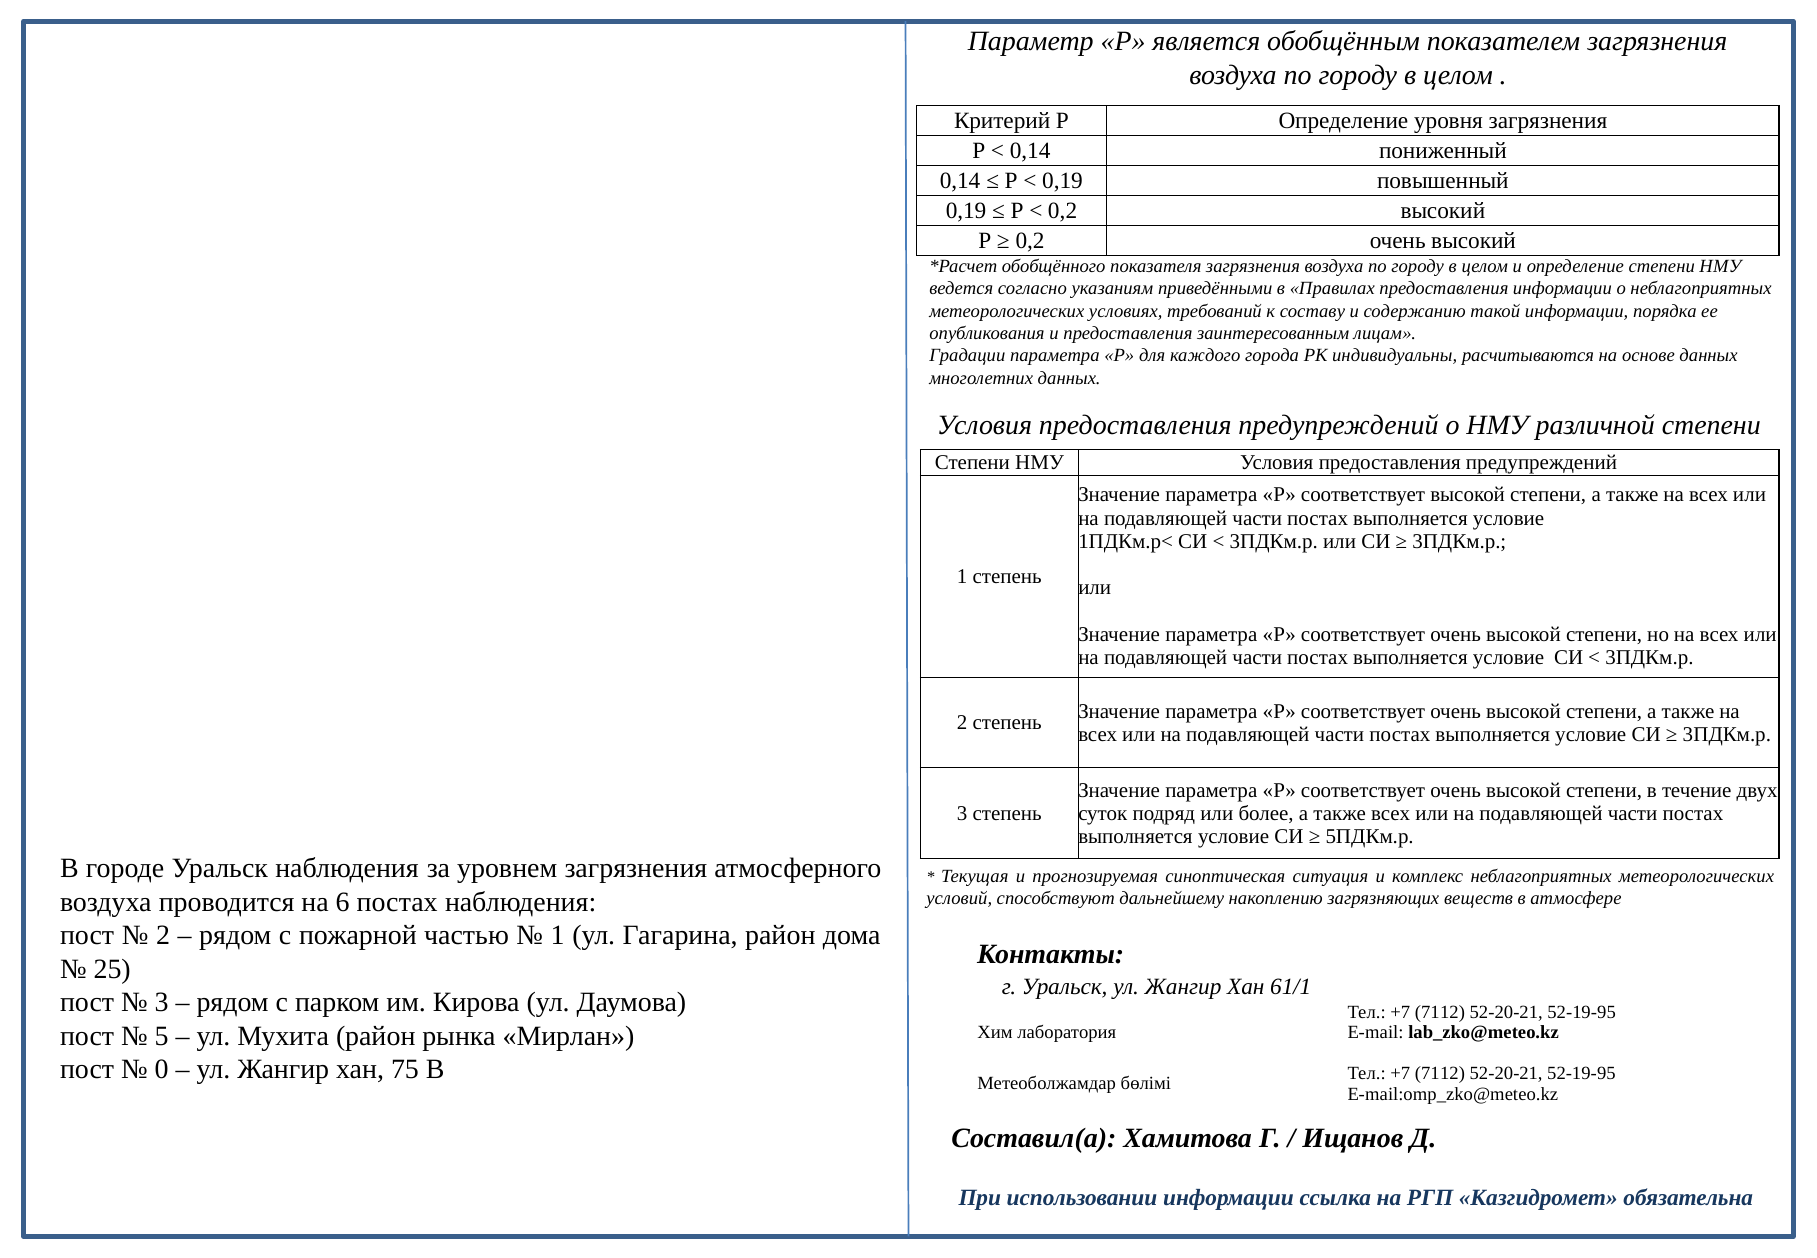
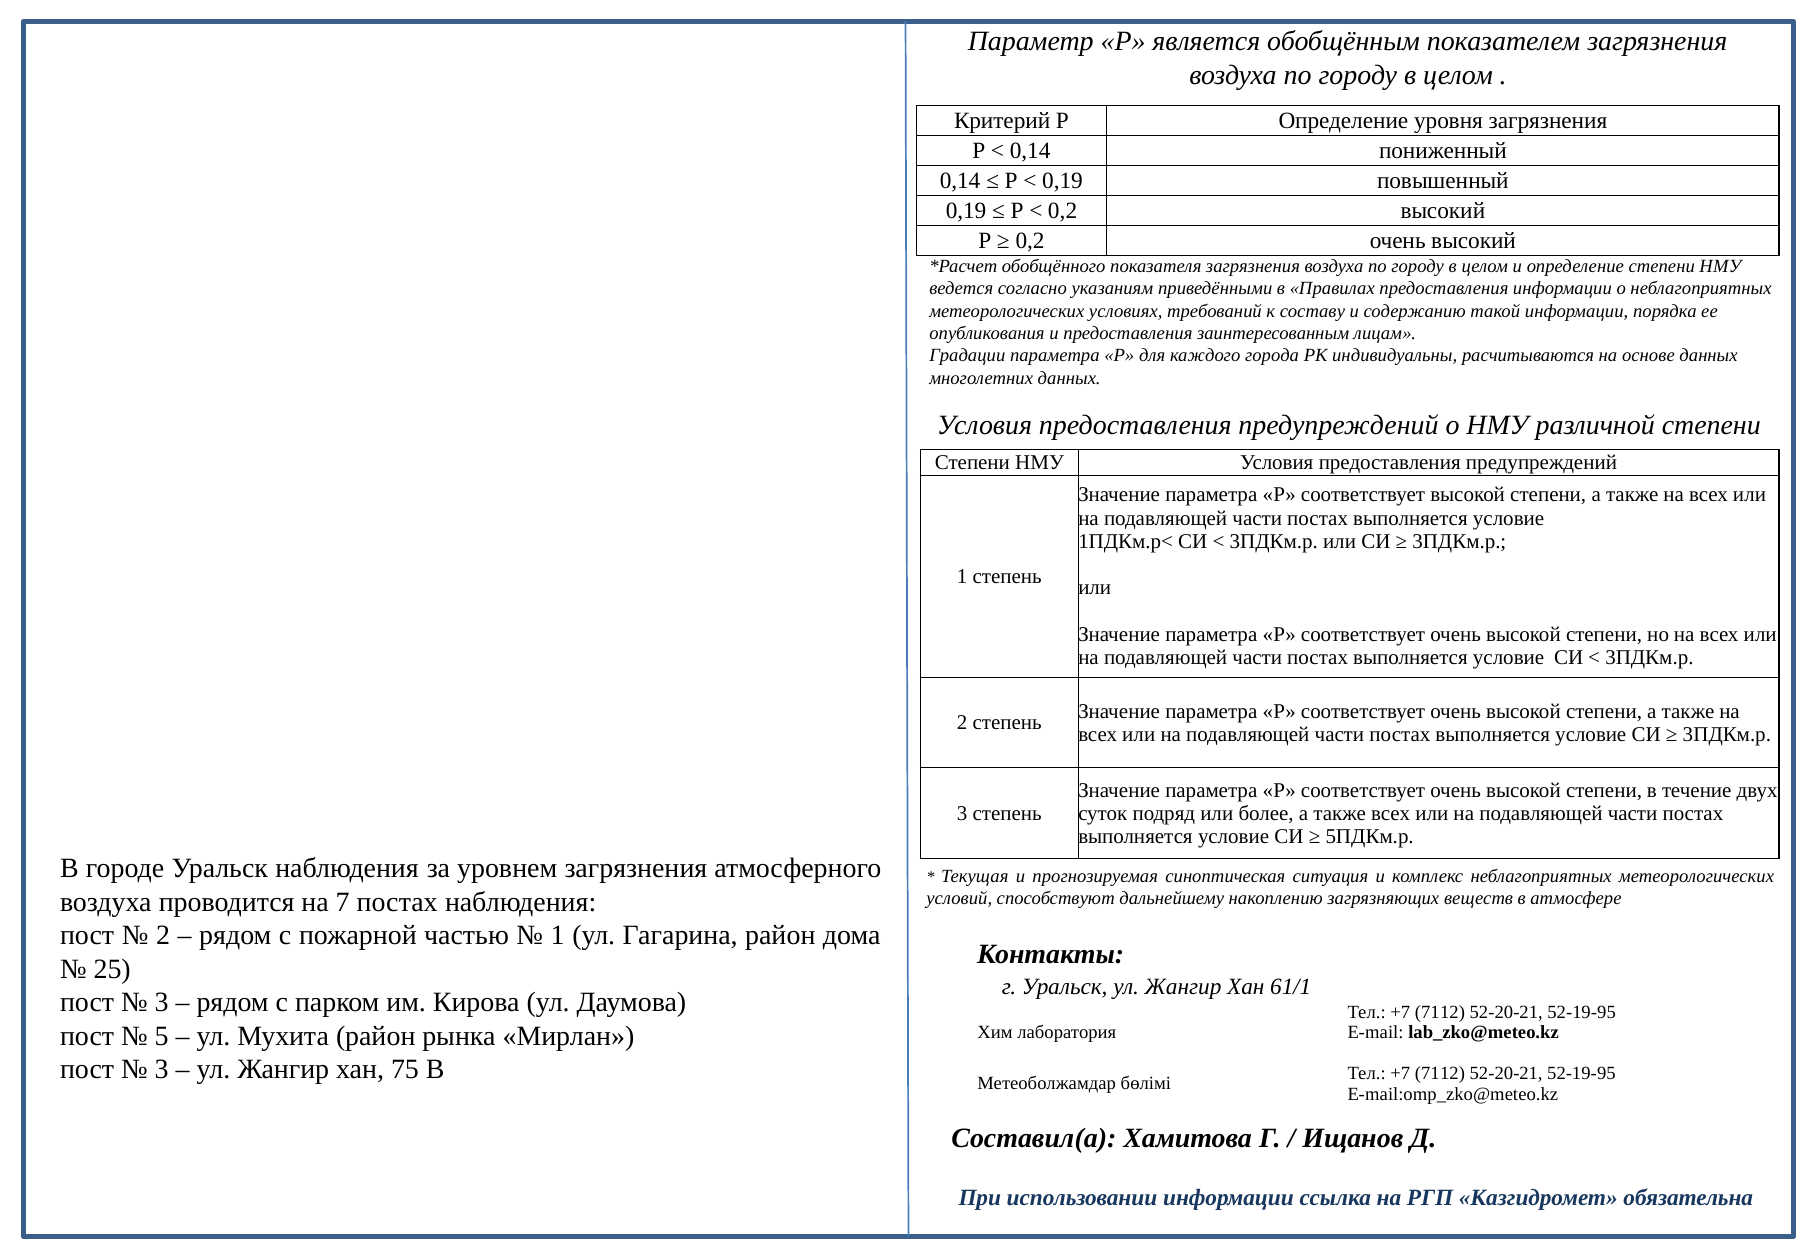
6: 6 -> 7
0 at (162, 1070): 0 -> 3
